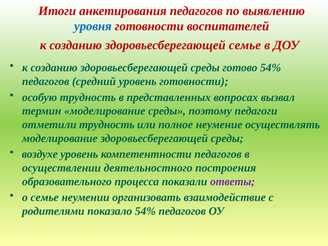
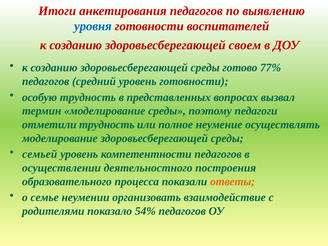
здоровьесберегающей семье: семье -> своем
готово 54%: 54% -> 77%
воздухе: воздухе -> семьей
ответы colour: purple -> orange
